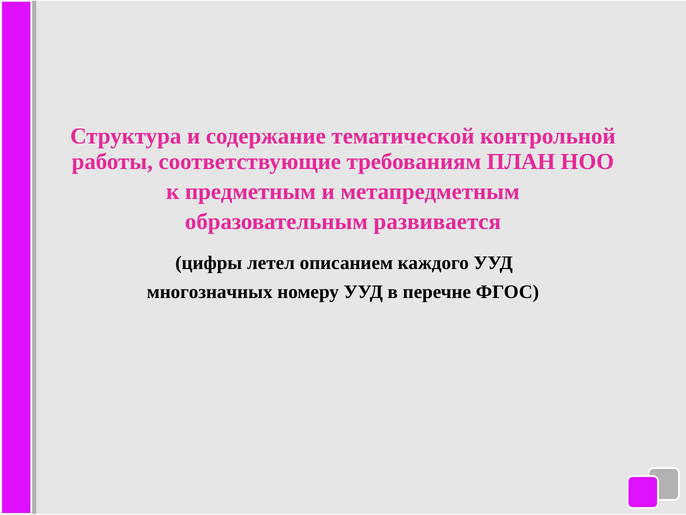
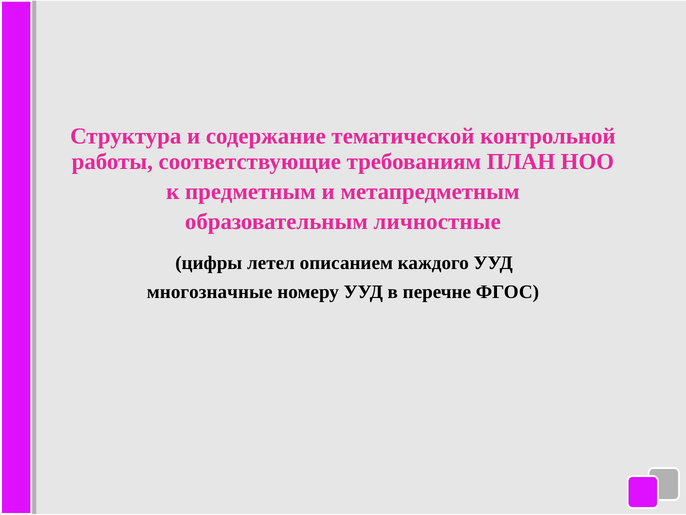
развивается: развивается -> личностные
многозначных: многозначных -> многозначные
